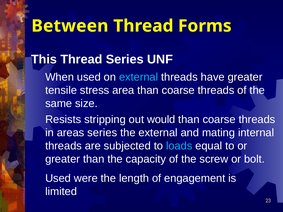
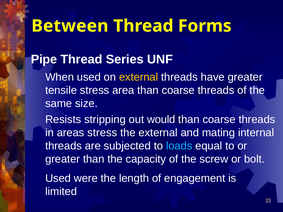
This: This -> Pipe
external at (139, 77) colour: light blue -> yellow
areas series: series -> stress
